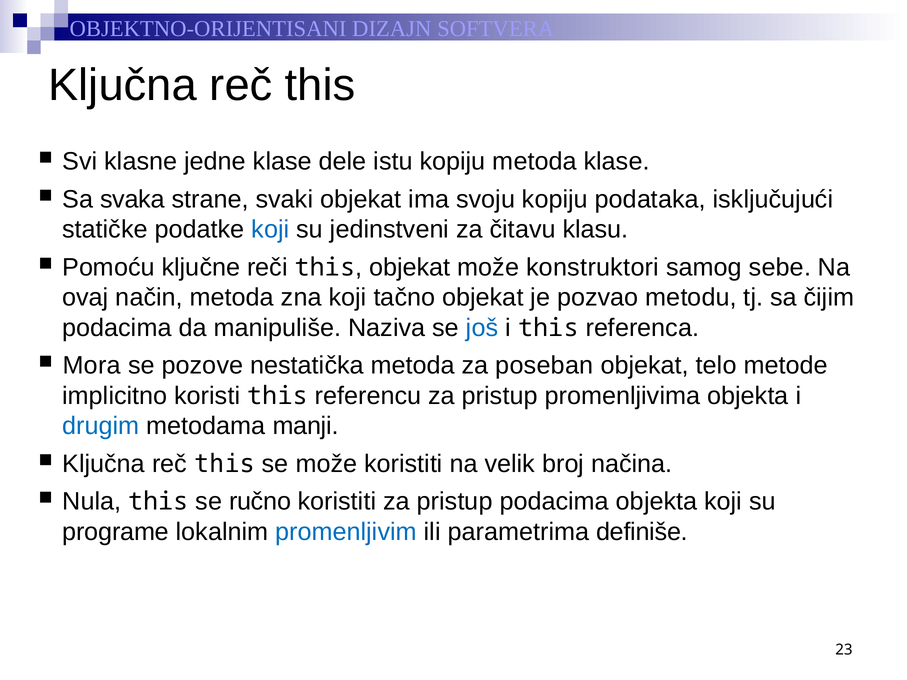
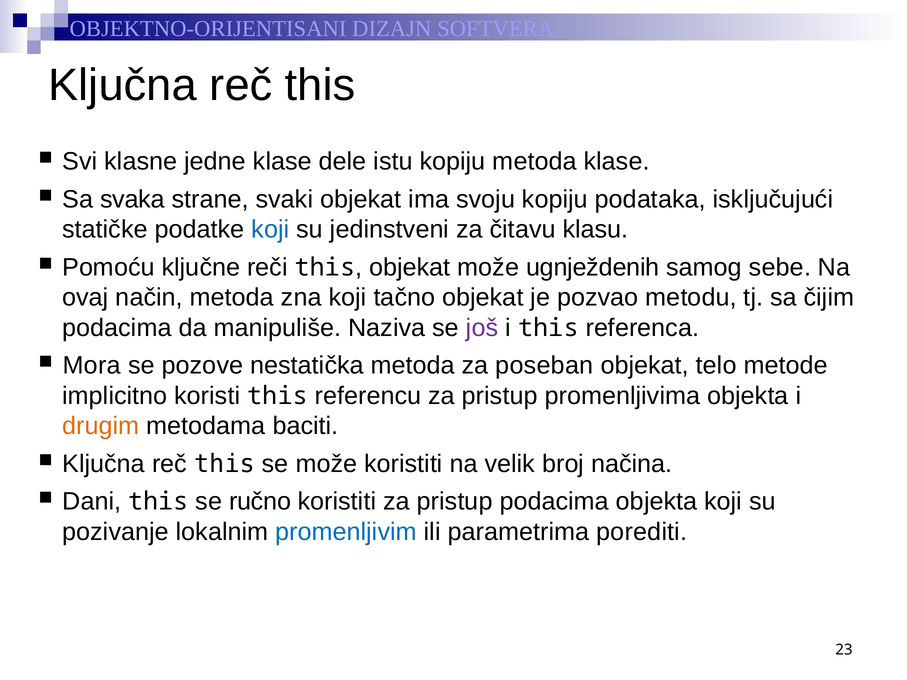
konstruktori: konstruktori -> ugnježdenih
još colour: blue -> purple
drugim colour: blue -> orange
manji: manji -> baciti
Nula: Nula -> Dani
programe: programe -> pozivanje
definiše: definiše -> porediti
